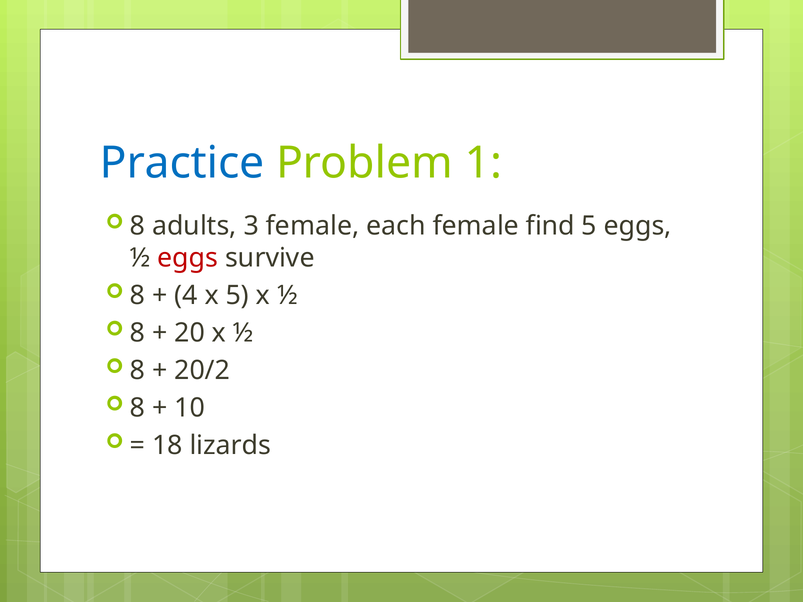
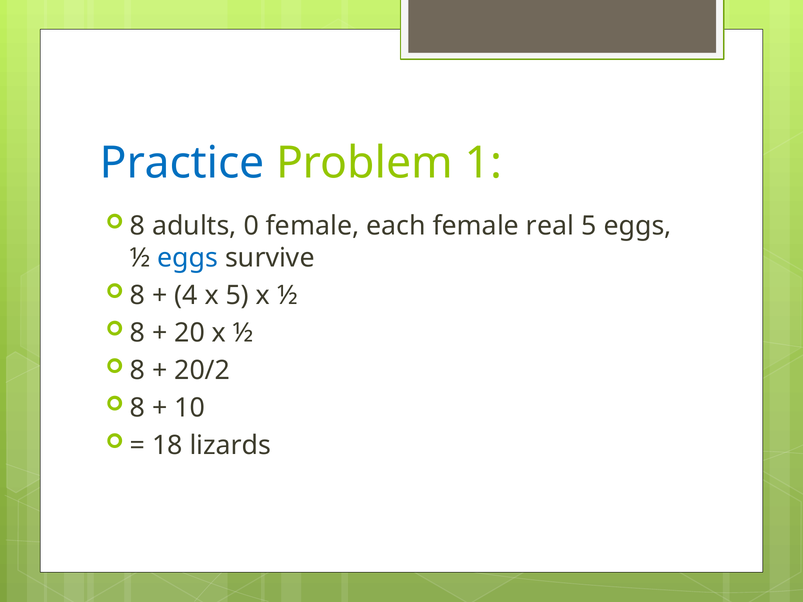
3: 3 -> 0
find: find -> real
eggs at (188, 258) colour: red -> blue
